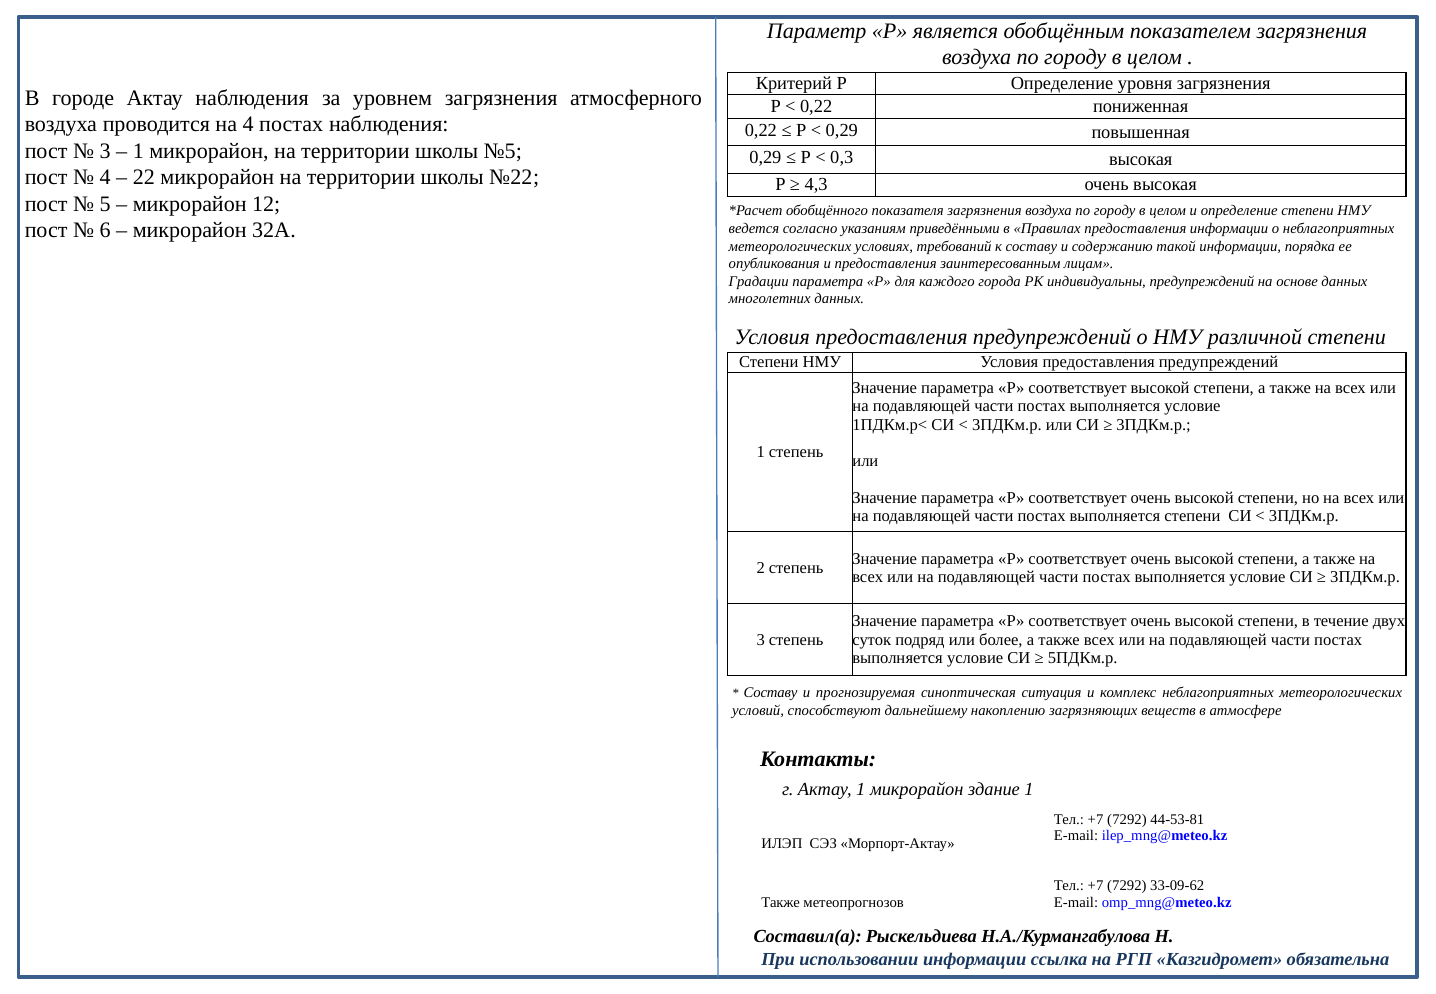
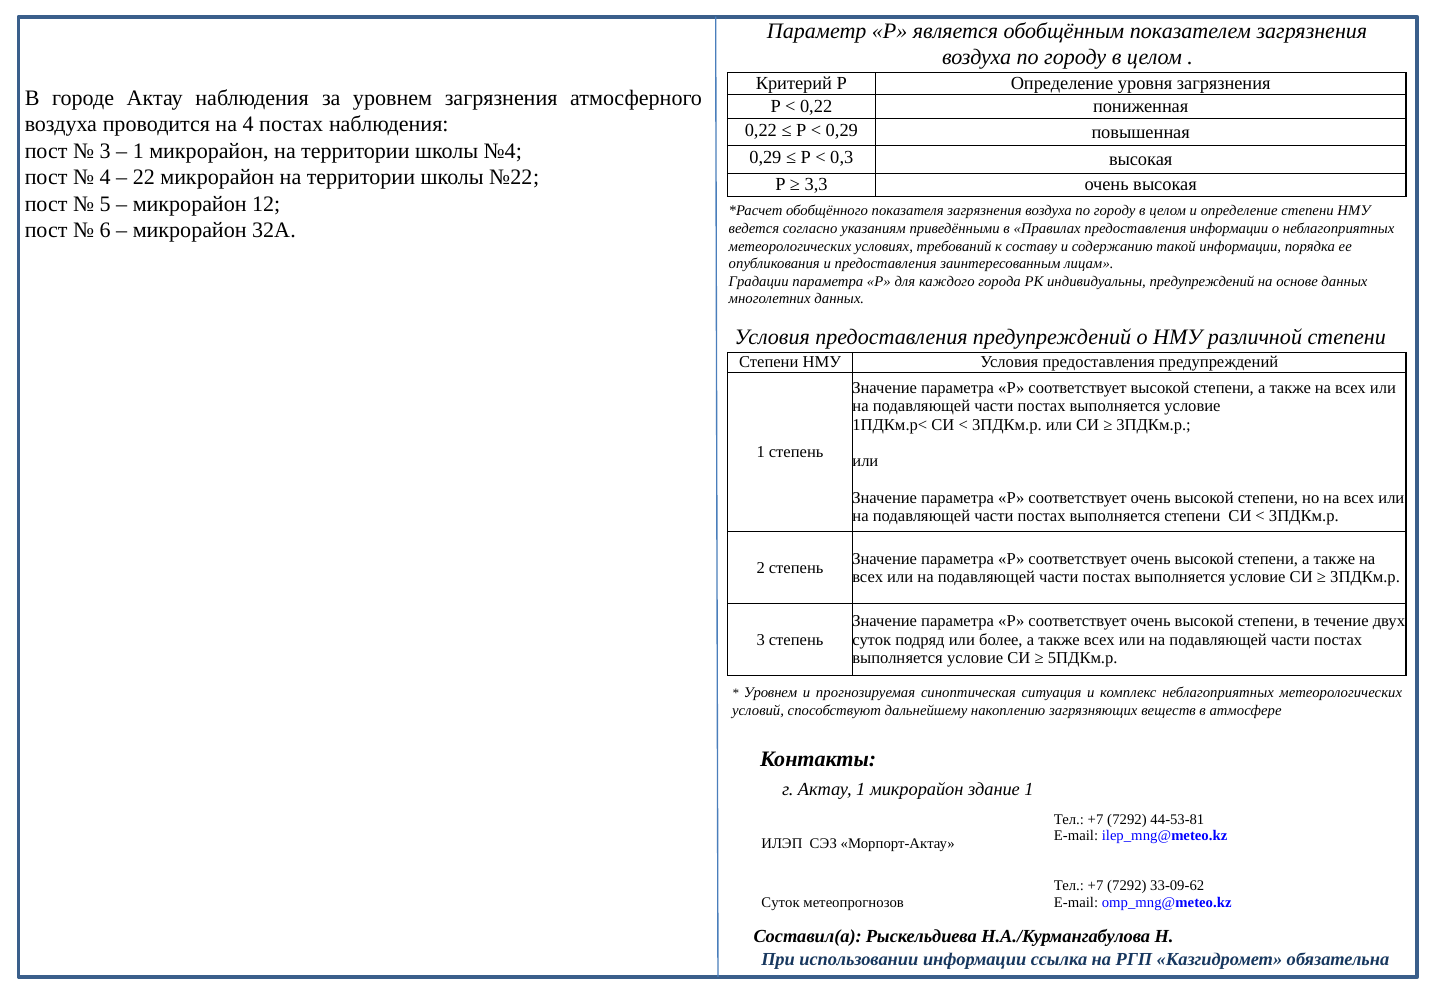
№5: №5 -> №4
4,3: 4,3 -> 3,3
Составу at (770, 693): Составу -> Уровнем
Также at (781, 902): Также -> Суток
